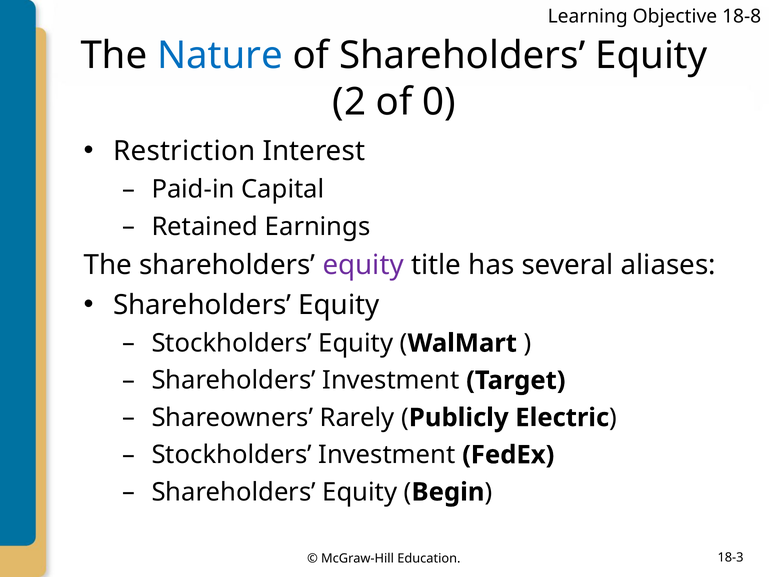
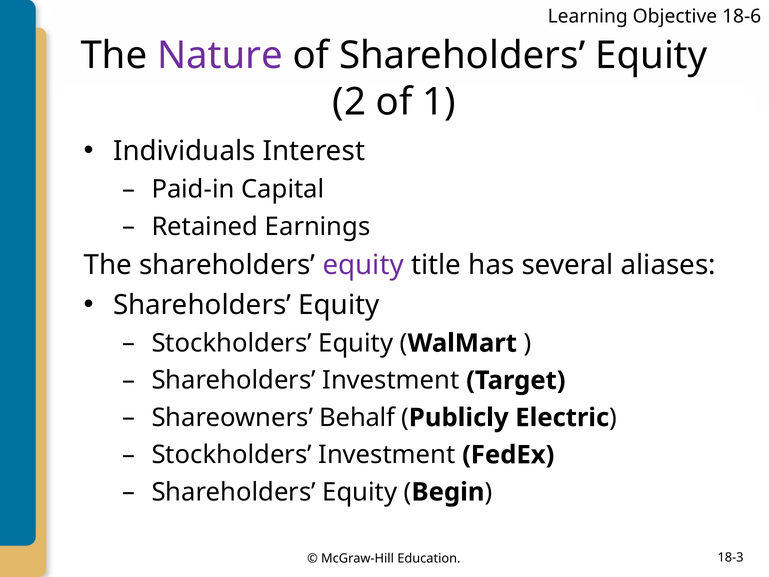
18-8: 18-8 -> 18-6
Nature colour: blue -> purple
0: 0 -> 1
Restriction: Restriction -> Individuals
Rarely: Rarely -> Behalf
